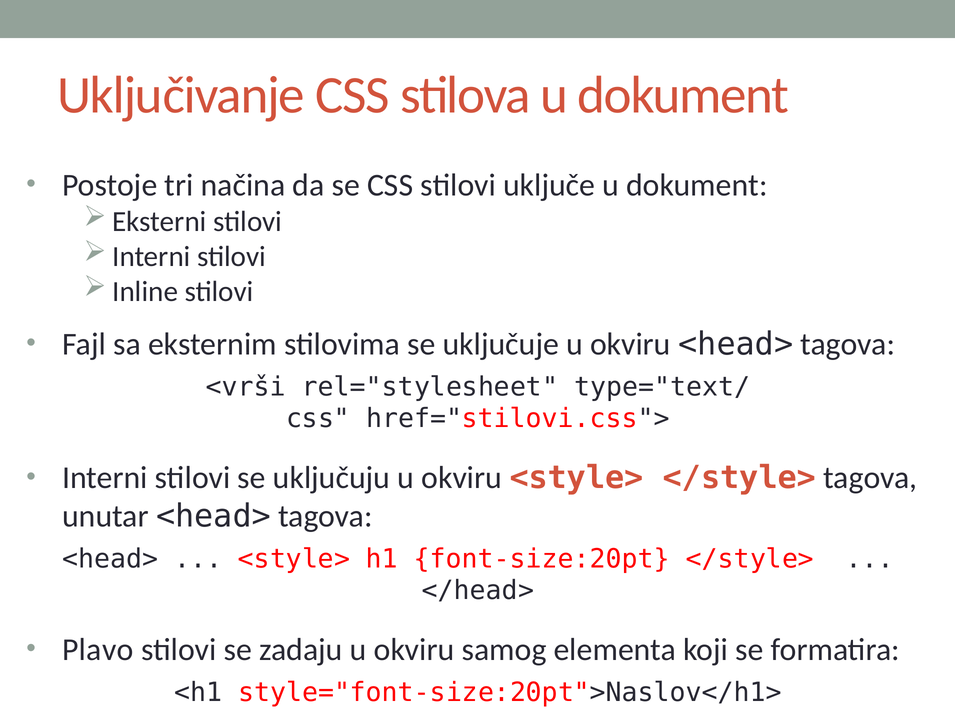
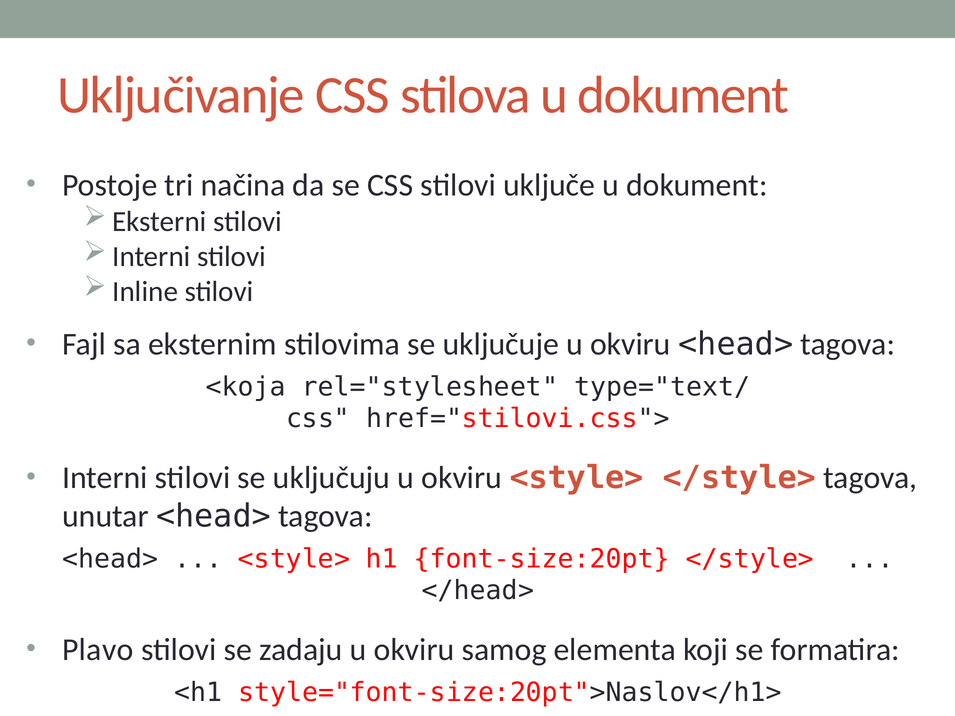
<vrši: <vrši -> <koja
